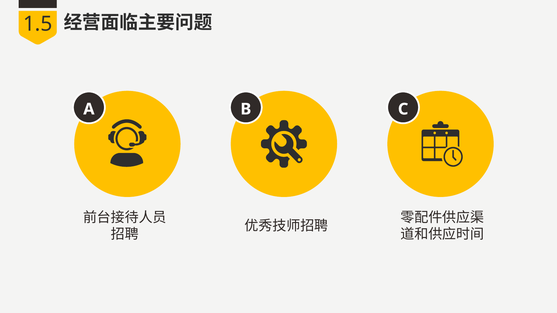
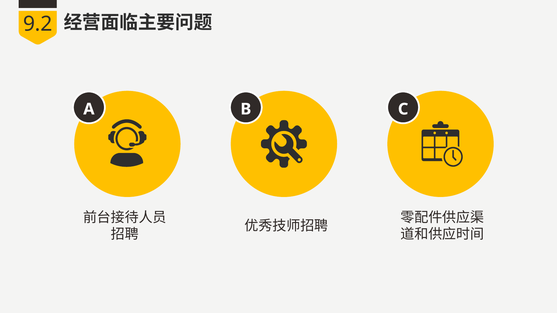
1.5: 1.5 -> 9.2
